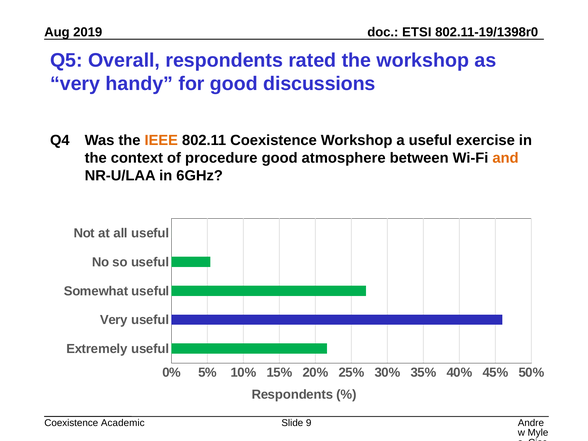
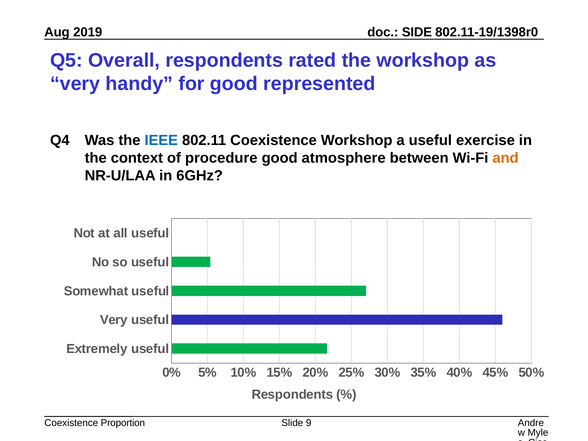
ETSI: ETSI -> SIDE
discussions: discussions -> represented
IEEE colour: orange -> blue
Academic: Academic -> Proportion
